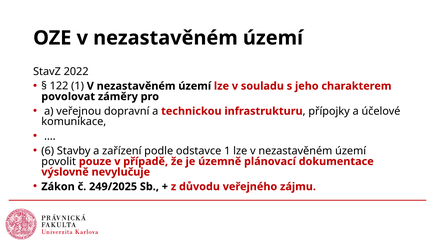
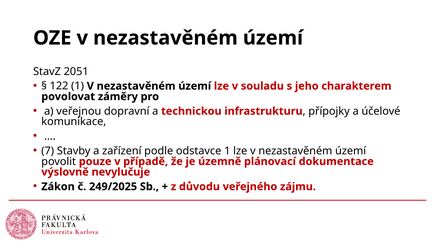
2022: 2022 -> 2051
6: 6 -> 7
